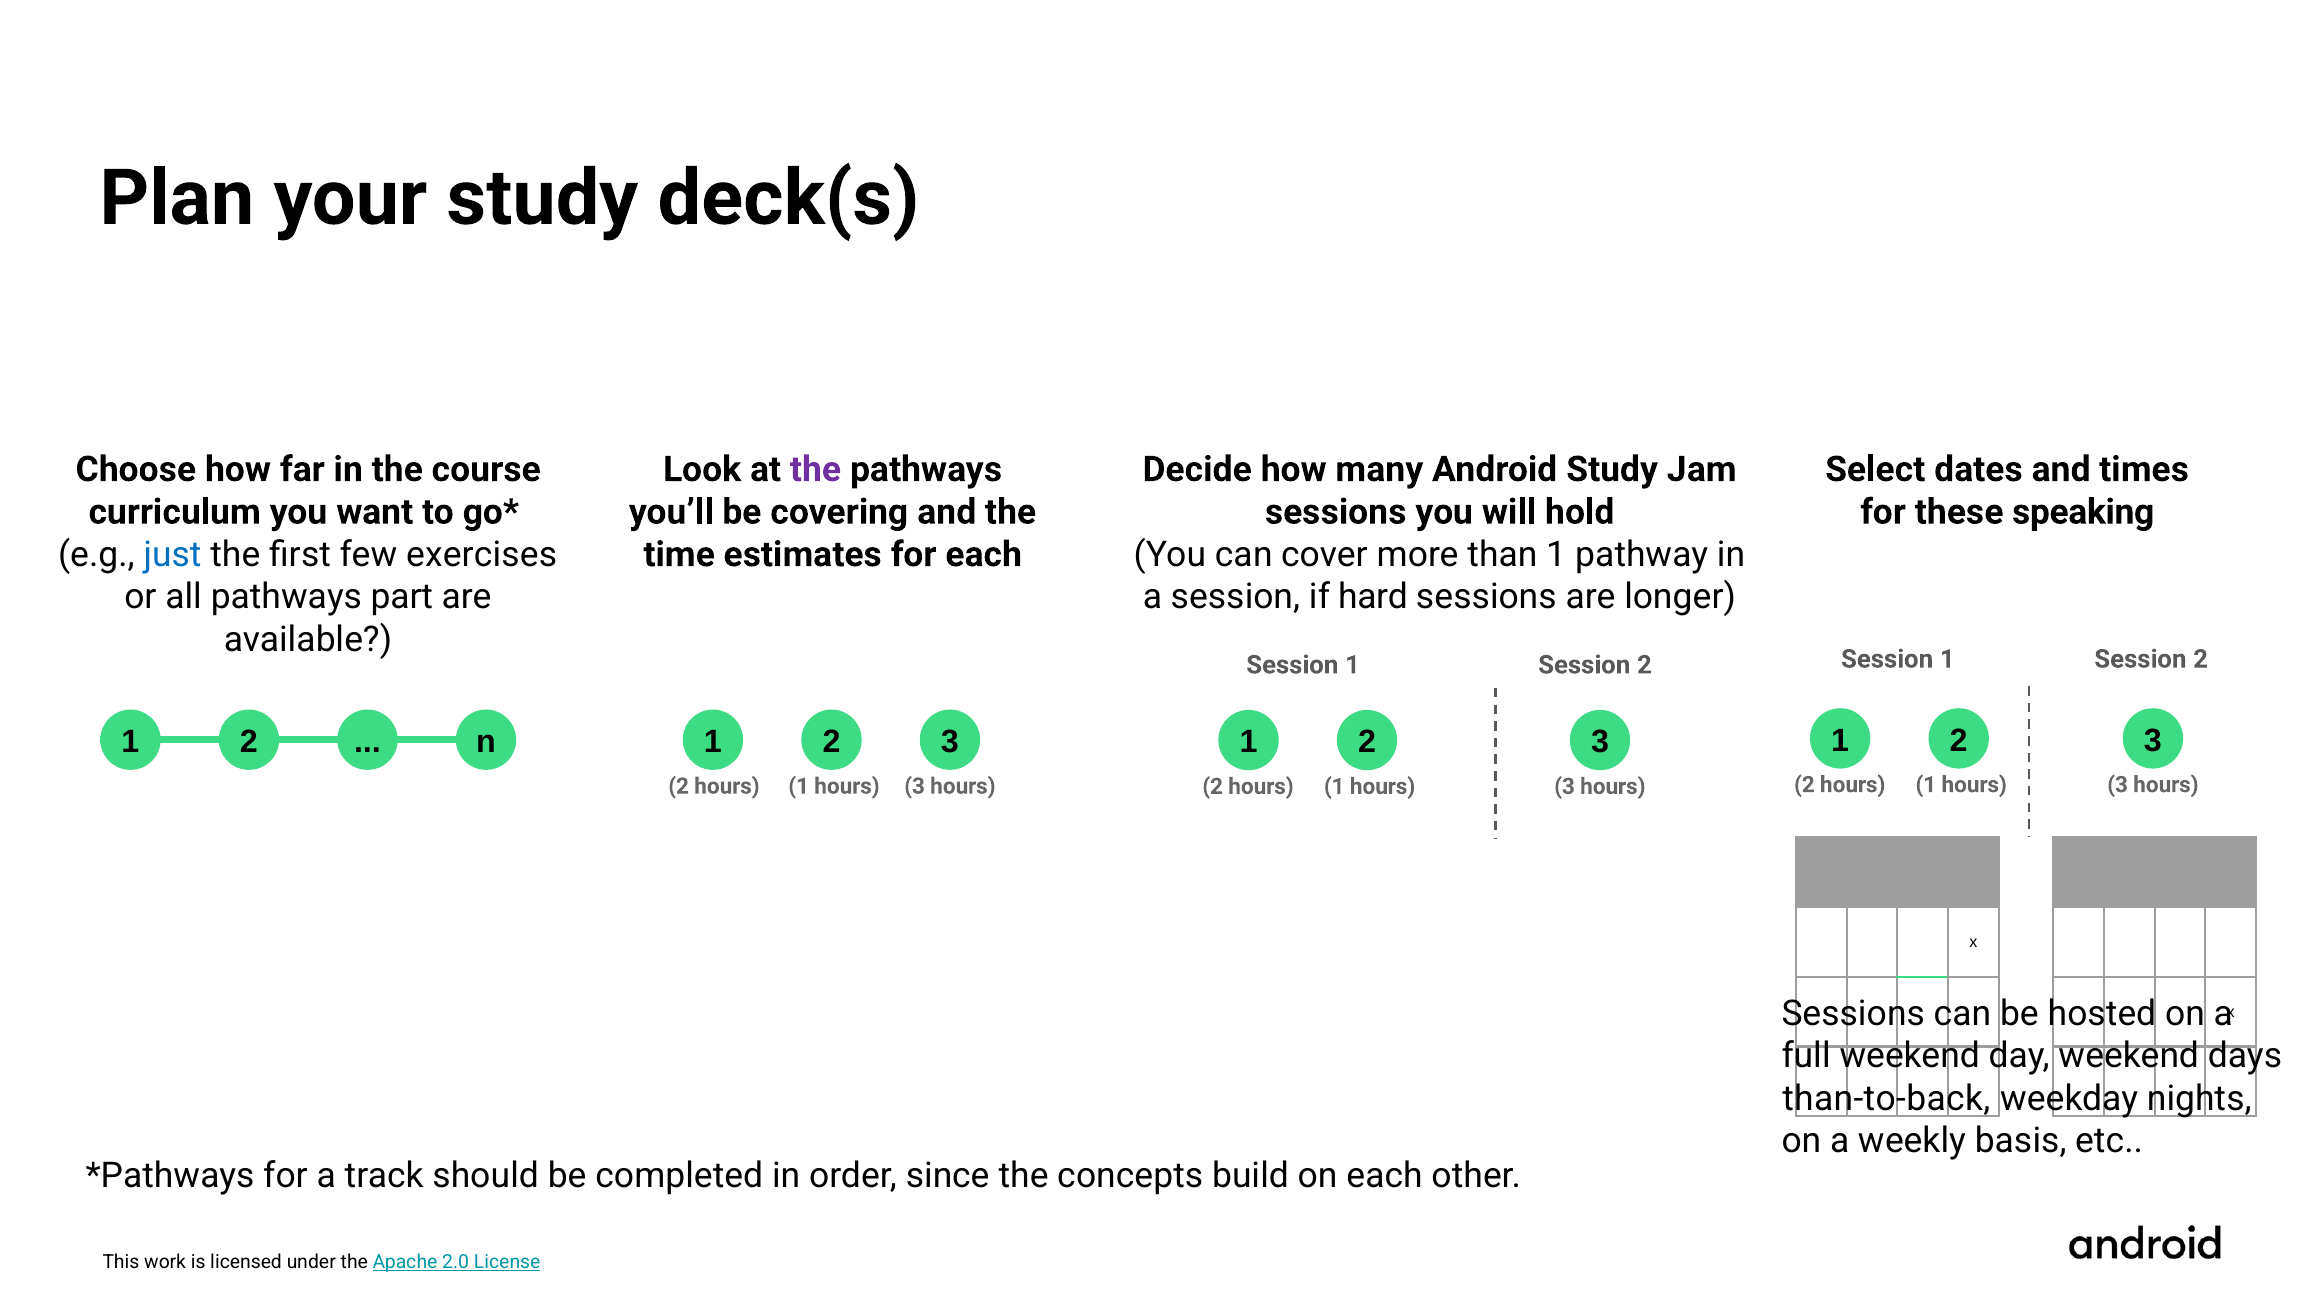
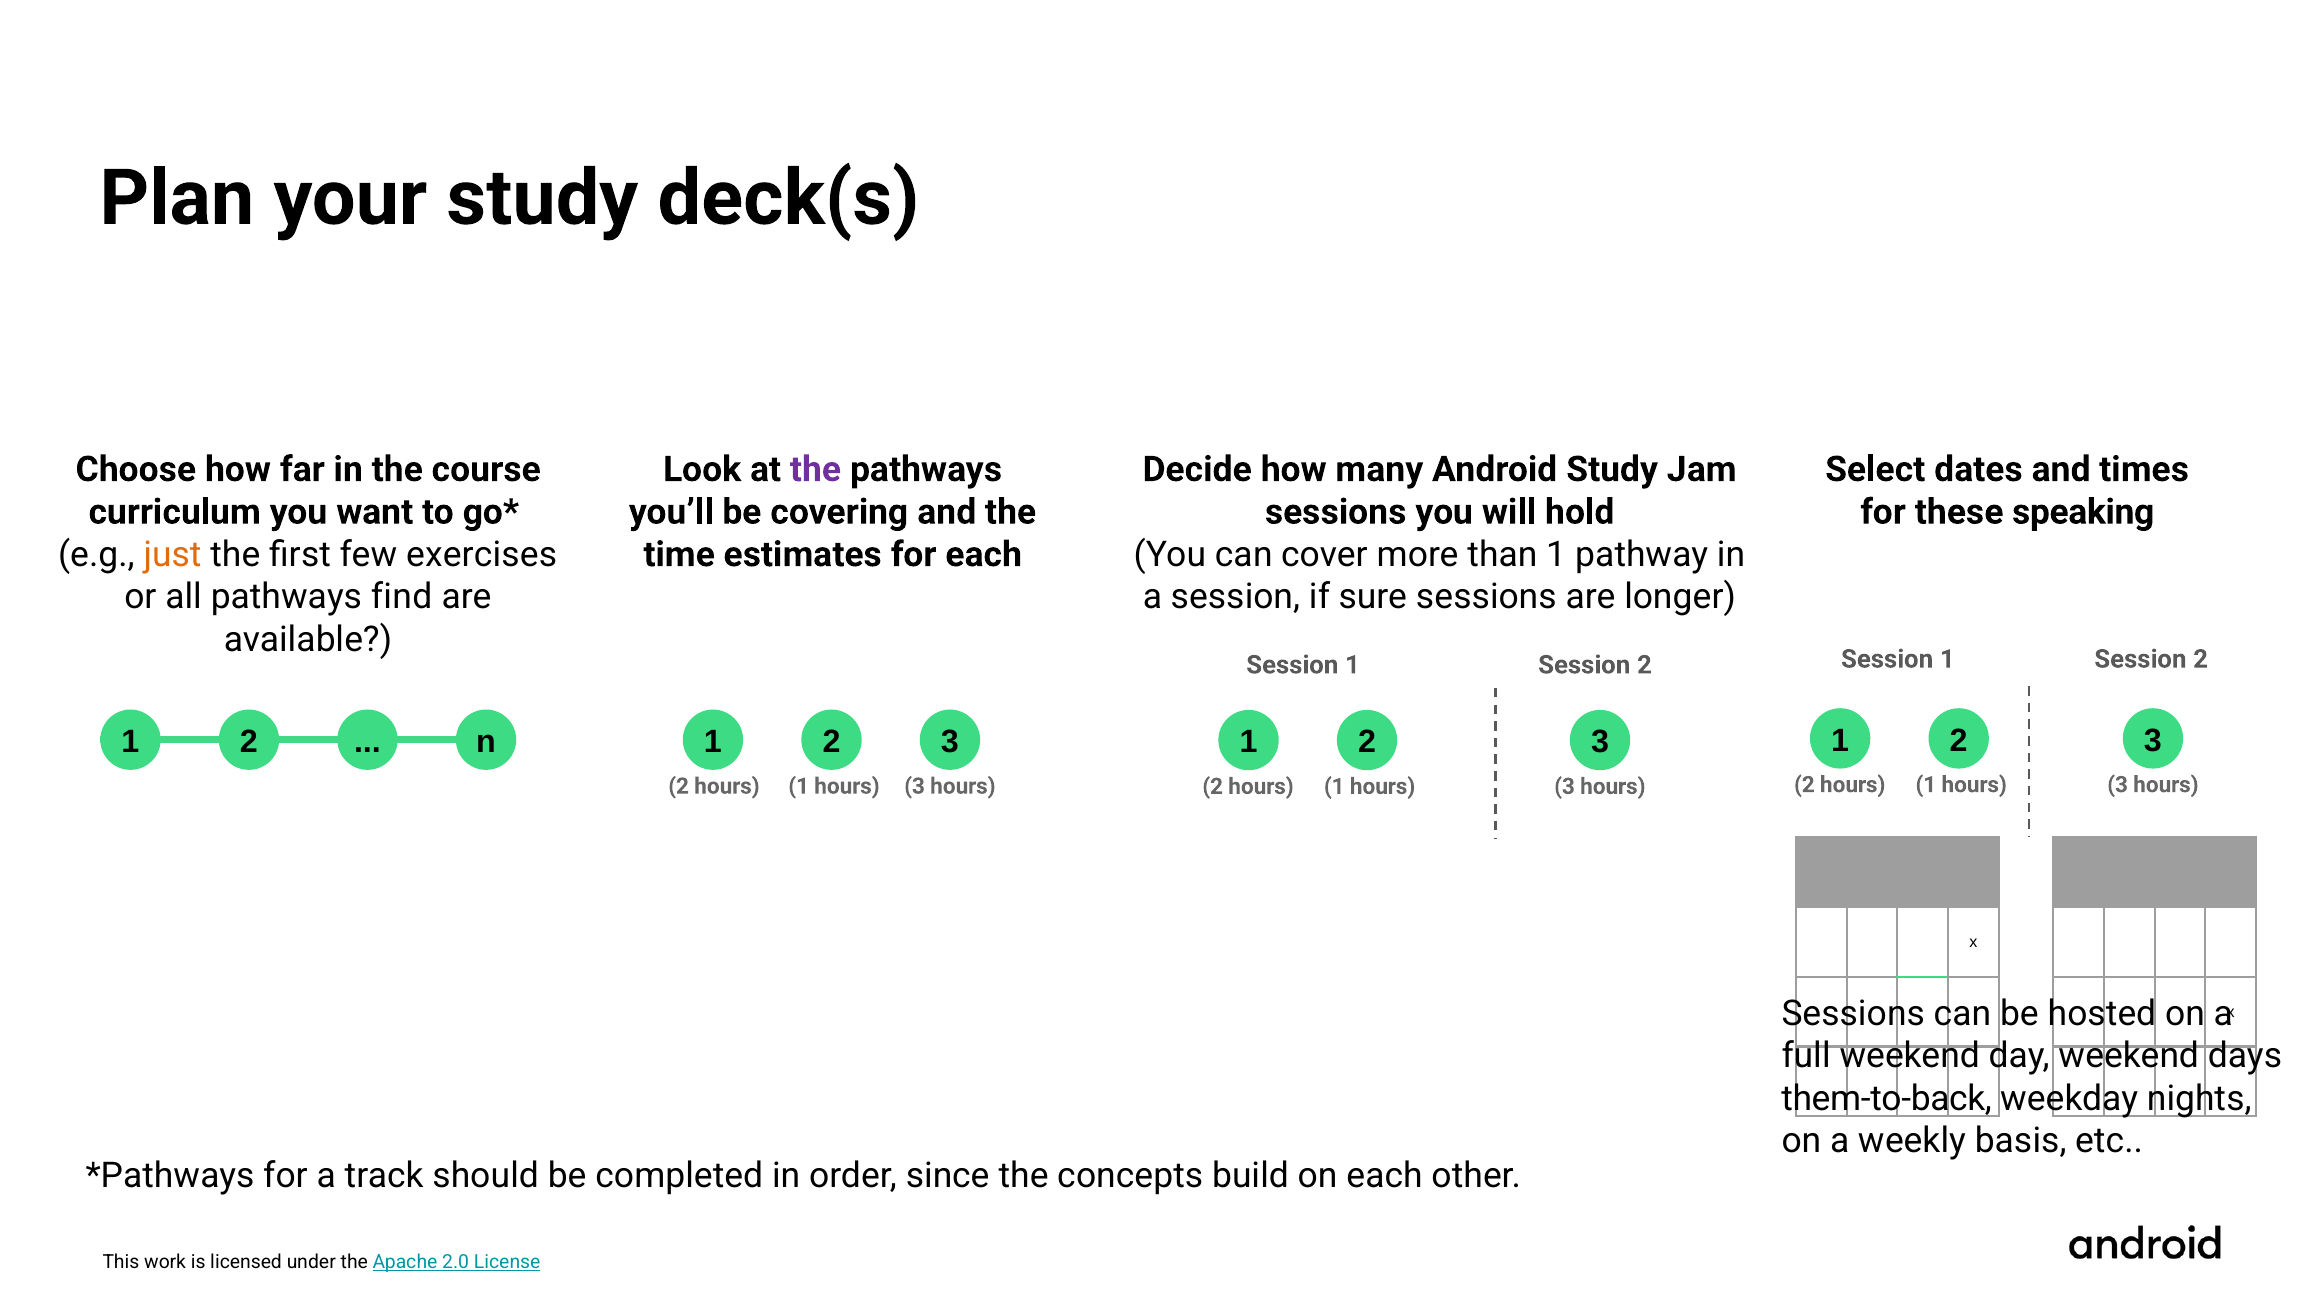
just colour: blue -> orange
part: part -> find
hard: hard -> sure
than-to-back: than-to-back -> them-to-back
